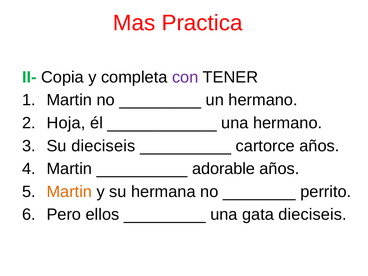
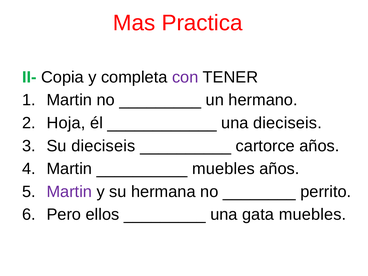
una hermano: hermano -> dieciseis
adorable at (224, 169): adorable -> muebles
Martin at (69, 192) colour: orange -> purple
gata dieciseis: dieciseis -> muebles
